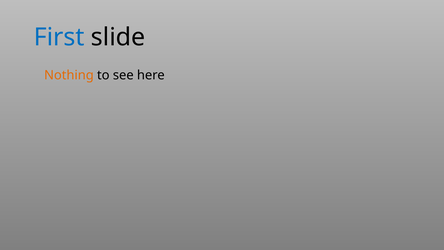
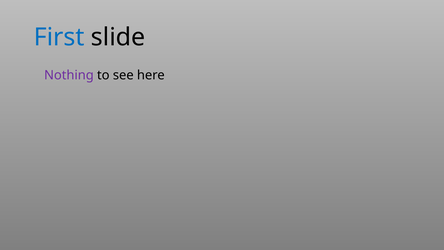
Nothing colour: orange -> purple
